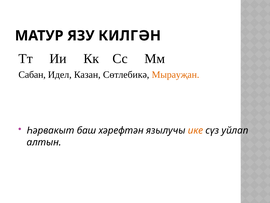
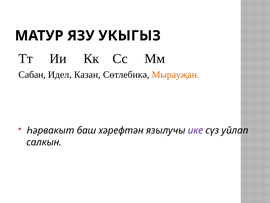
КИЛГӘН: КИЛГӘН -> УКЫГЫЗ
ике colour: orange -> purple
алтын: алтын -> салкын
